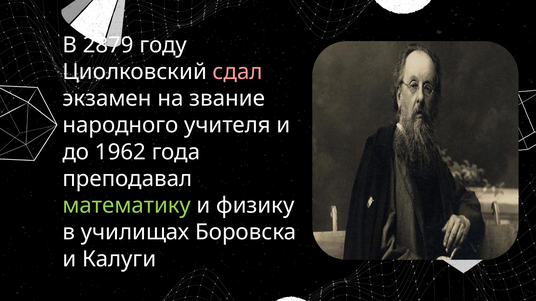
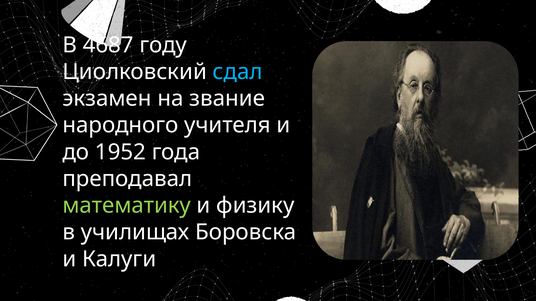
2879: 2879 -> 4687
сдал colour: pink -> light blue
1962: 1962 -> 1952
